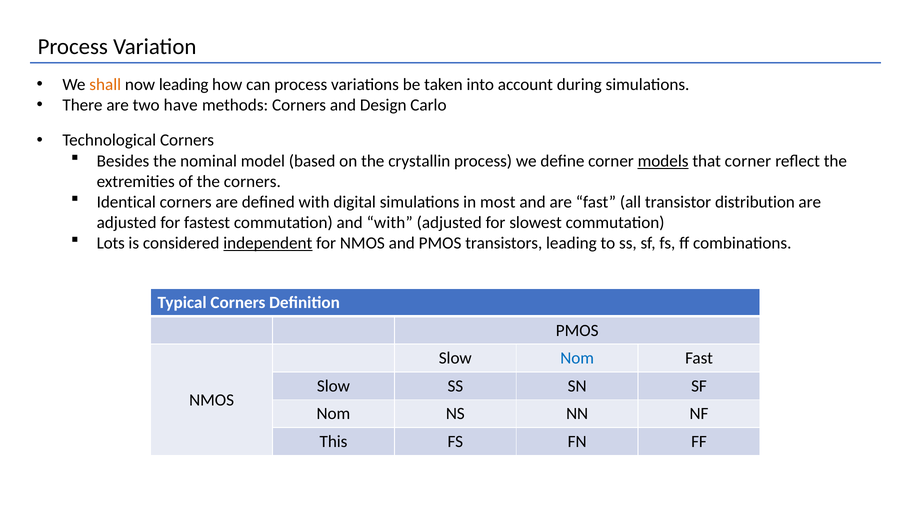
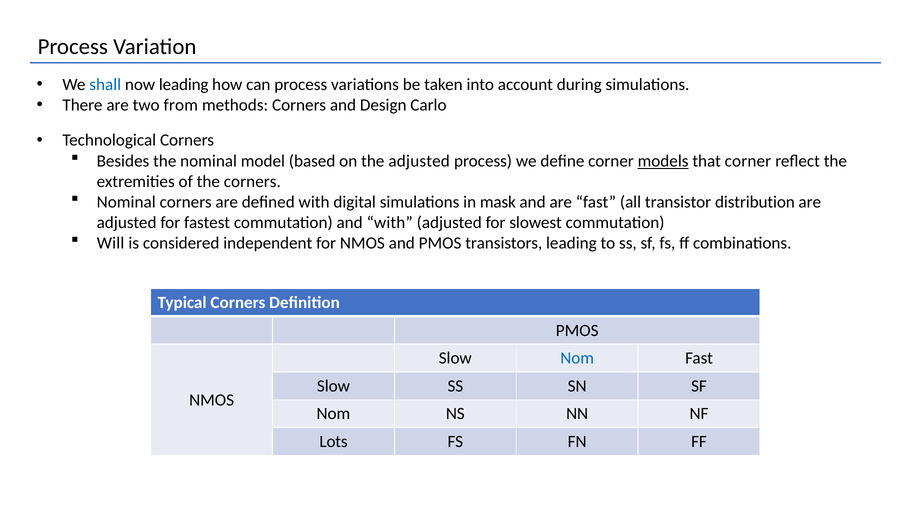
shall colour: orange -> blue
have: have -> from
the crystallin: crystallin -> adjusted
Identical at (126, 202): Identical -> Nominal
most: most -> mask
Lots: Lots -> Will
independent underline: present -> none
This: This -> Lots
